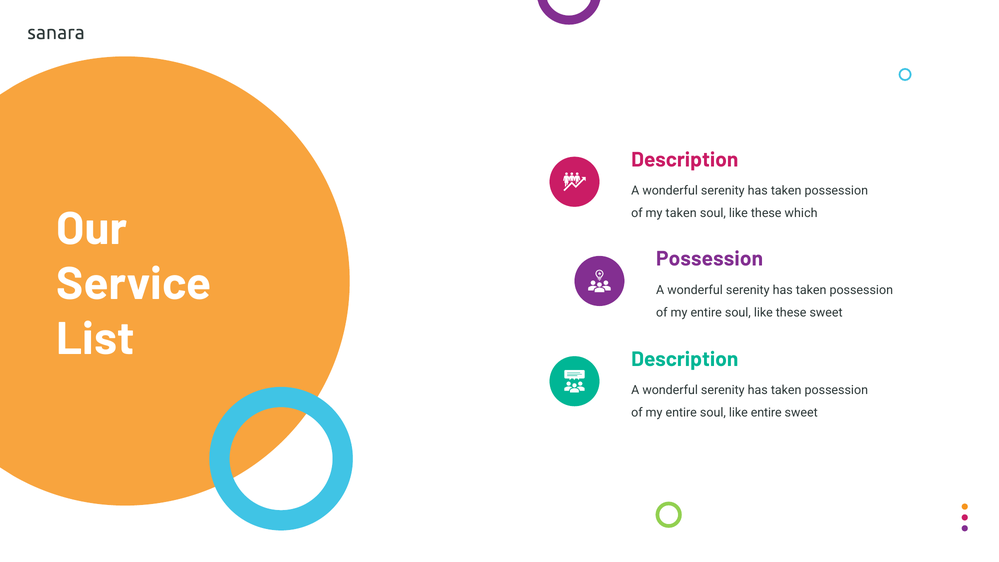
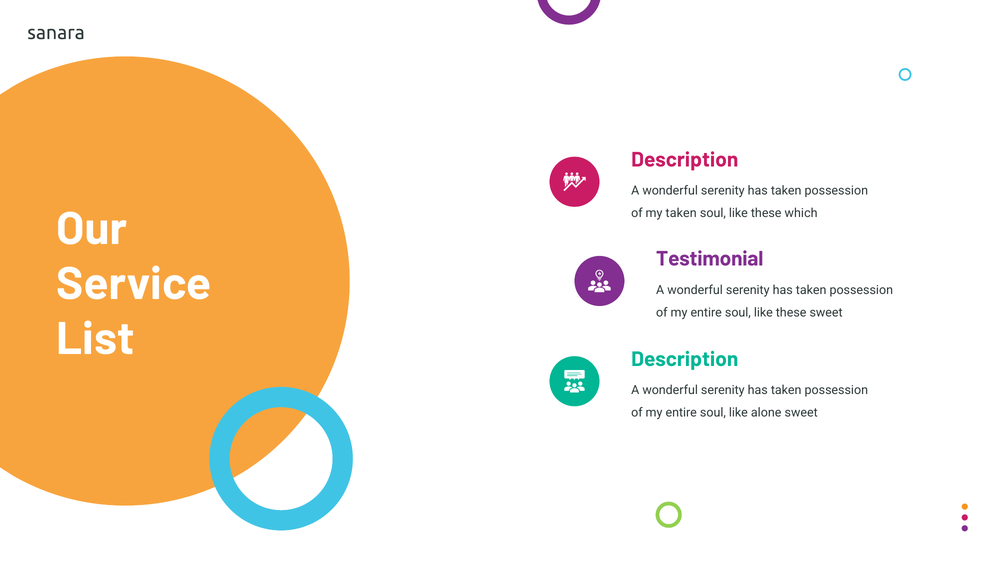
Possession at (710, 259): Possession -> Testimonial
like entire: entire -> alone
